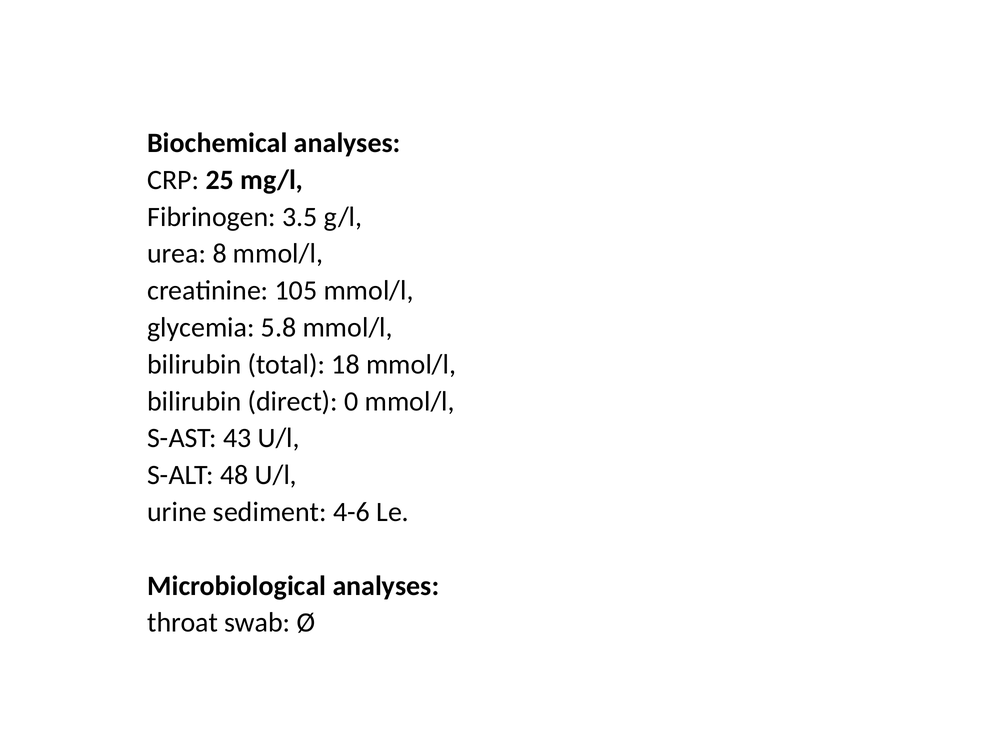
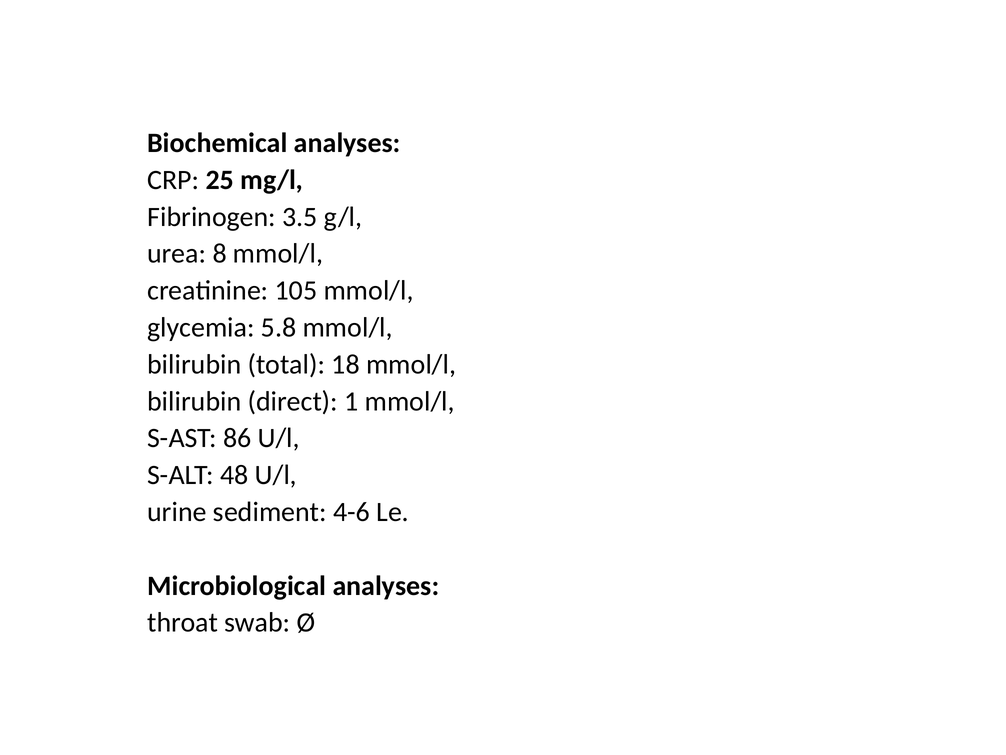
0: 0 -> 1
43: 43 -> 86
